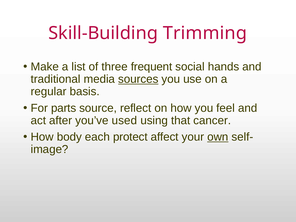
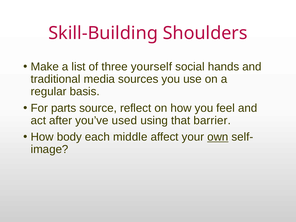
Trimming: Trimming -> Shoulders
frequent: frequent -> yourself
sources underline: present -> none
cancer: cancer -> barrier
protect: protect -> middle
